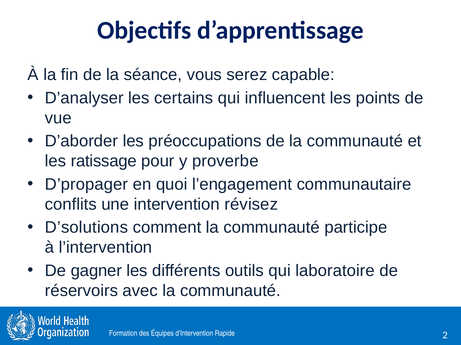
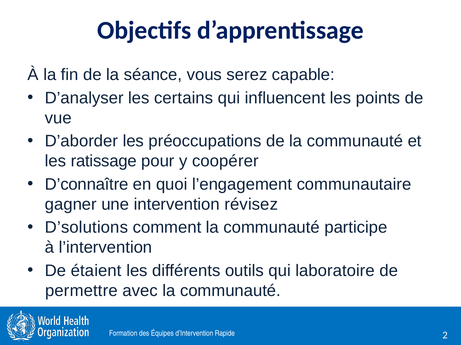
proverbe: proverbe -> coopérer
D’propager: D’propager -> D’connaître
conflits: conflits -> gagner
gagner: gagner -> étaient
réservoirs: réservoirs -> permettre
